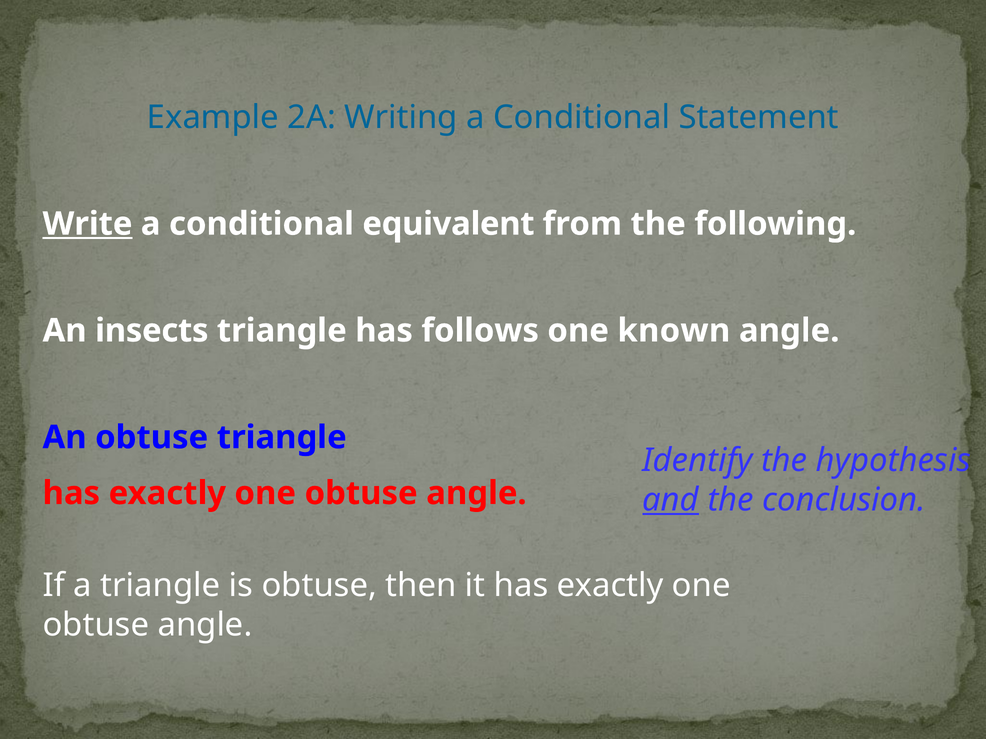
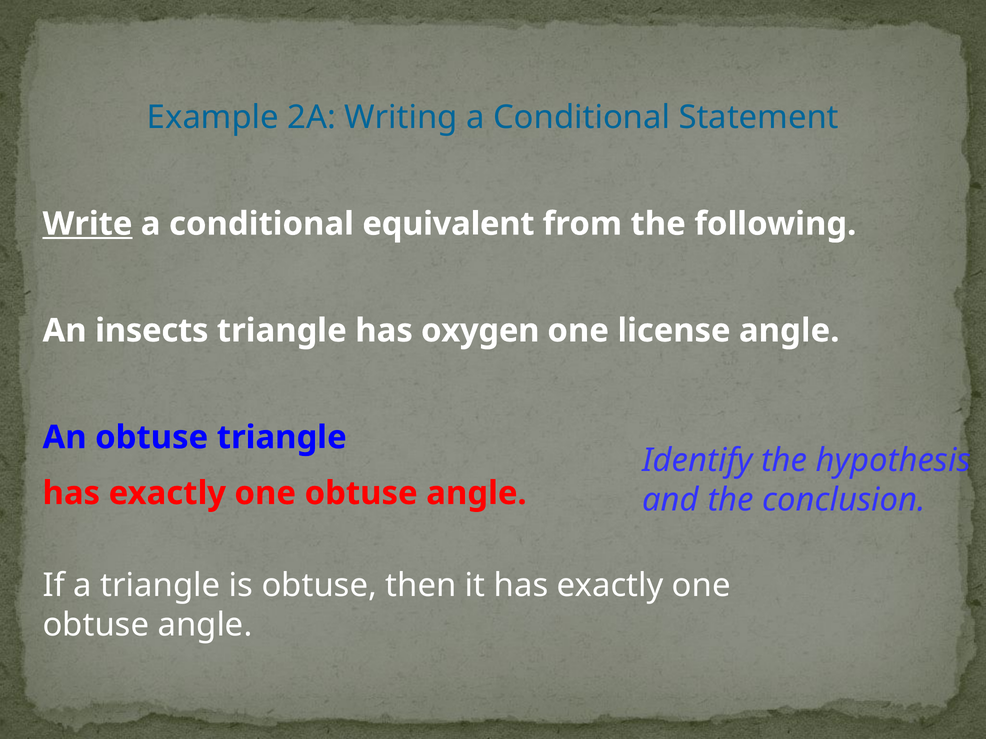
follows: follows -> oxygen
known: known -> license
and underline: present -> none
